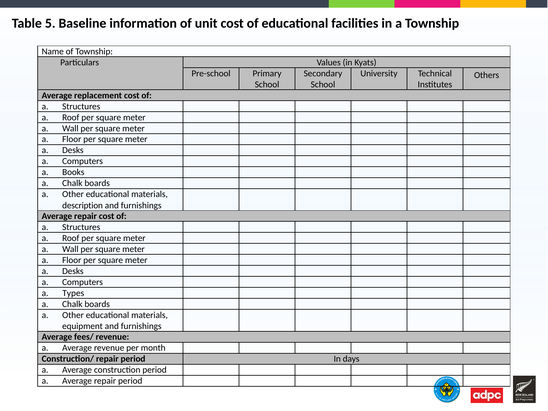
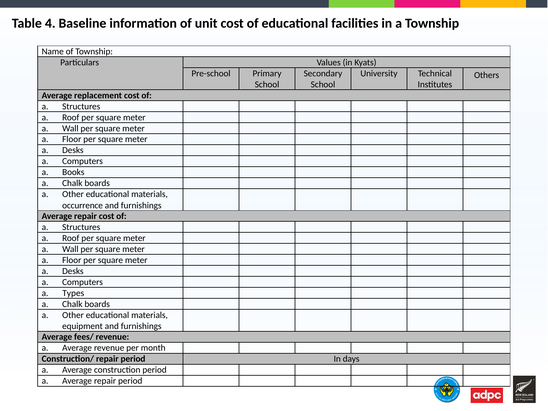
5: 5 -> 4
description: description -> occurrence
